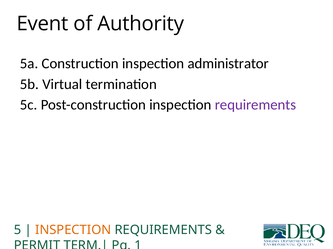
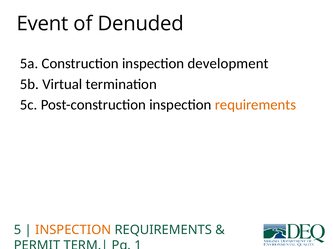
Authority: Authority -> Denuded
administrator: administrator -> development
requirements at (255, 105) colour: purple -> orange
